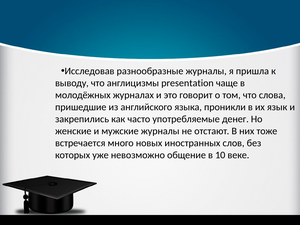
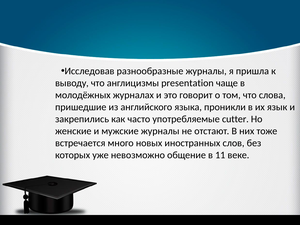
денег: денег -> cutter
10: 10 -> 11
